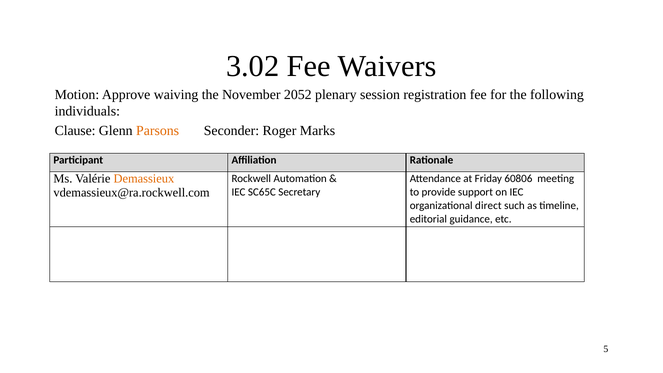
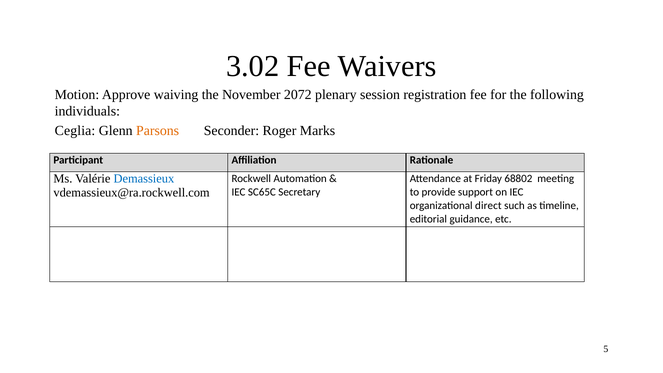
2052: 2052 -> 2072
Clause: Clause -> Ceglia
Demassieux colour: orange -> blue
60806: 60806 -> 68802
